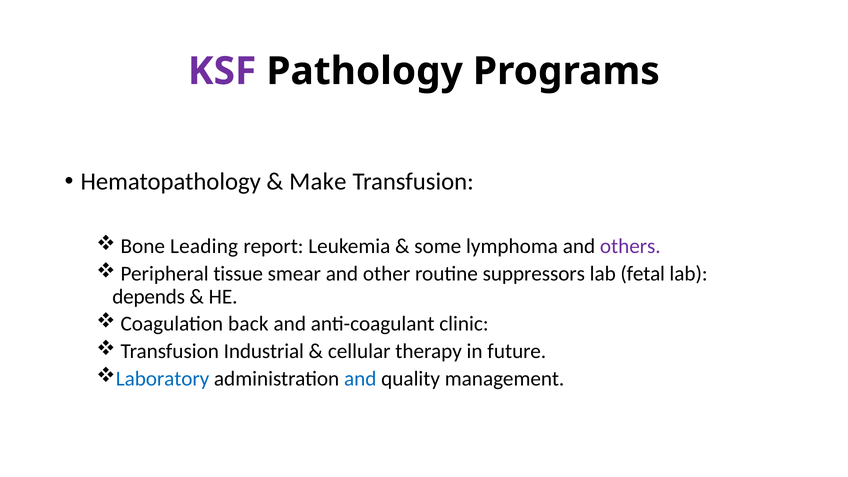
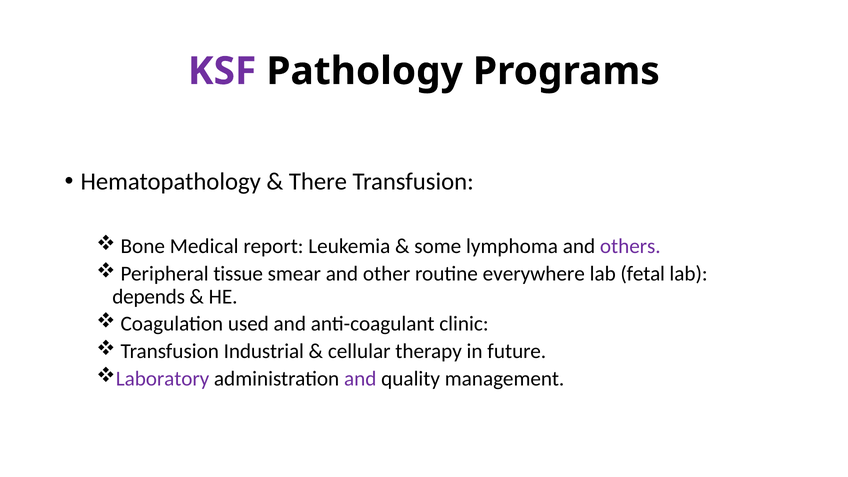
Make: Make -> There
Leading: Leading -> Medical
suppressors: suppressors -> everywhere
back: back -> used
Laboratory colour: blue -> purple
and at (360, 379) colour: blue -> purple
